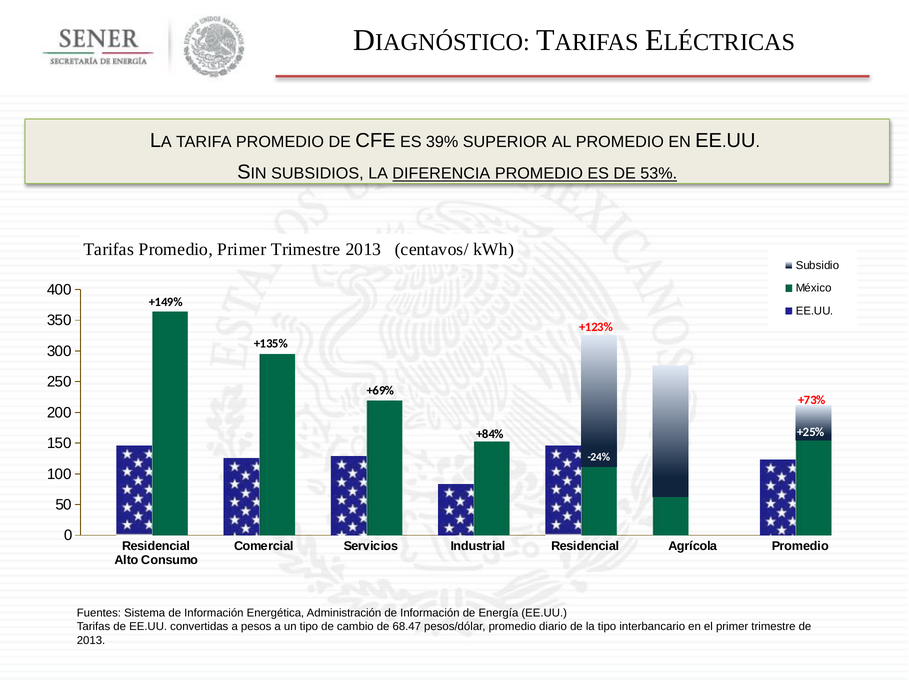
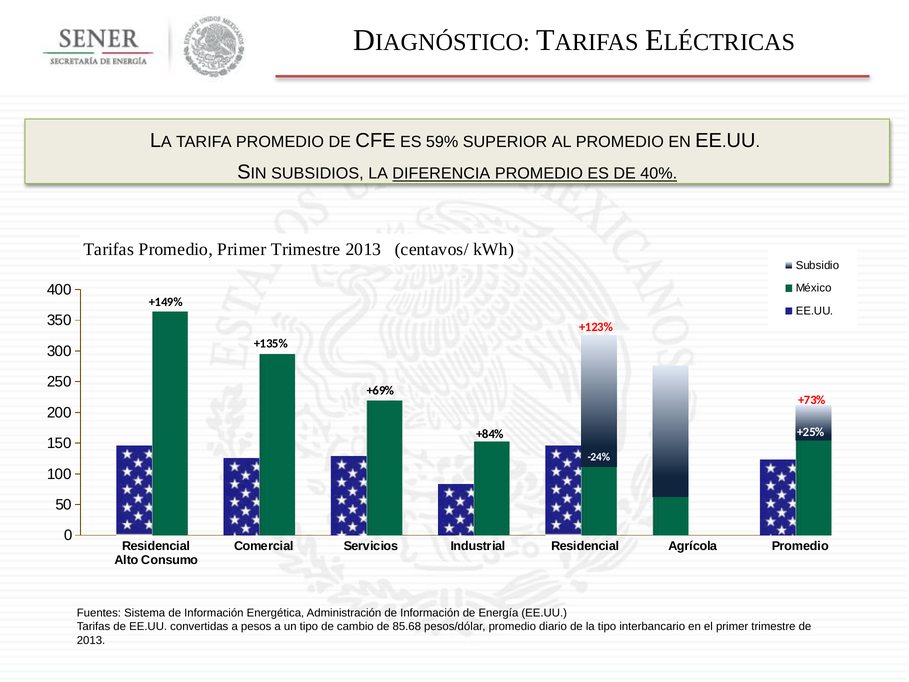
39%: 39% -> 59%
53%: 53% -> 40%
68.47: 68.47 -> 85.68
